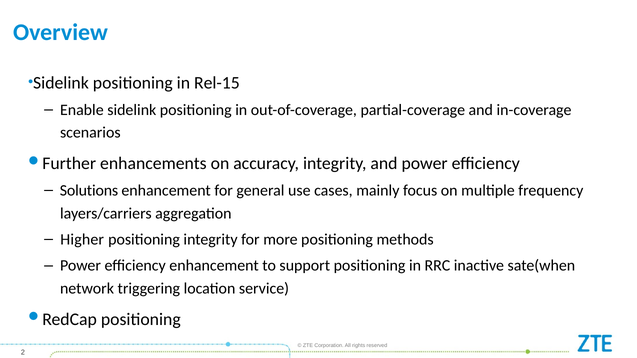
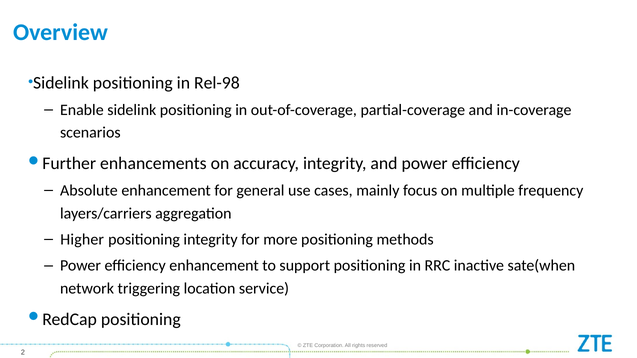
Rel-15: Rel-15 -> Rel-98
Solutions: Solutions -> Absolute
